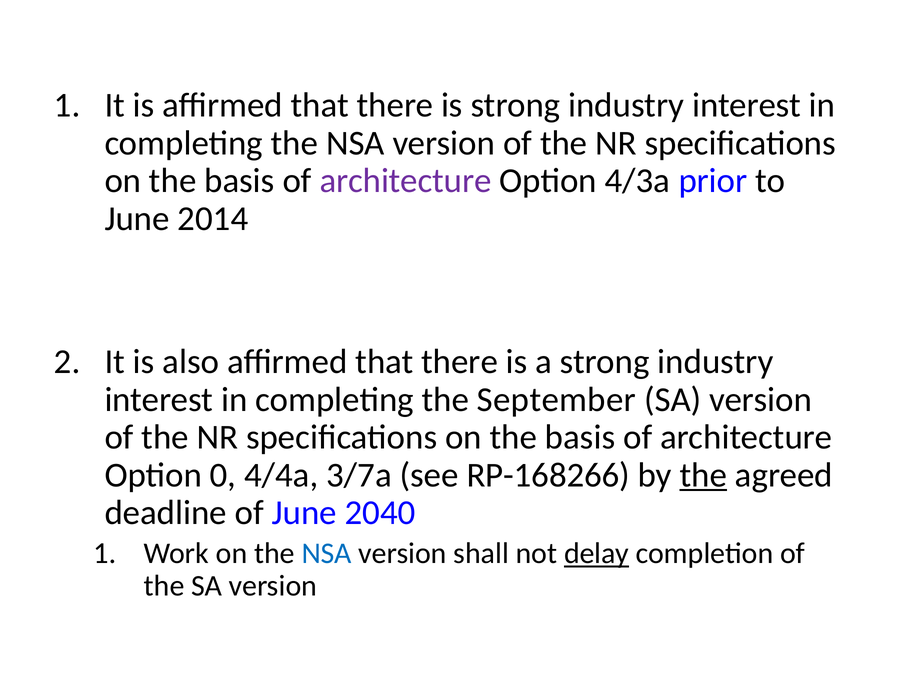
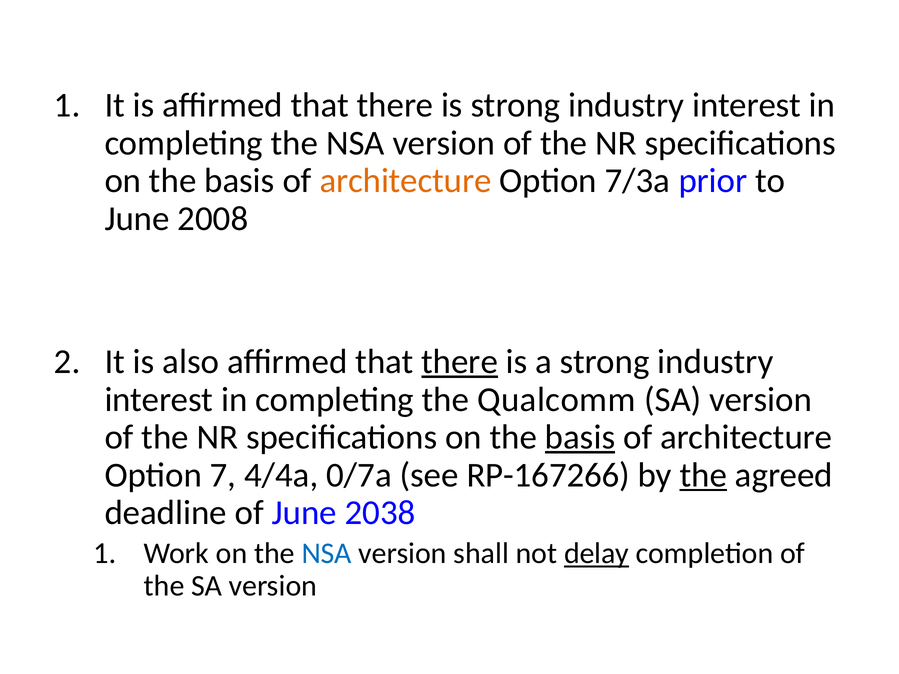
architecture at (406, 181) colour: purple -> orange
4/3a: 4/3a -> 7/3a
2014: 2014 -> 2008
there at (460, 362) underline: none -> present
September: September -> Qualcomm
basis at (580, 437) underline: none -> present
0: 0 -> 7
3/7a: 3/7a -> 0/7a
RP-168266: RP-168266 -> RP-167266
2040: 2040 -> 2038
